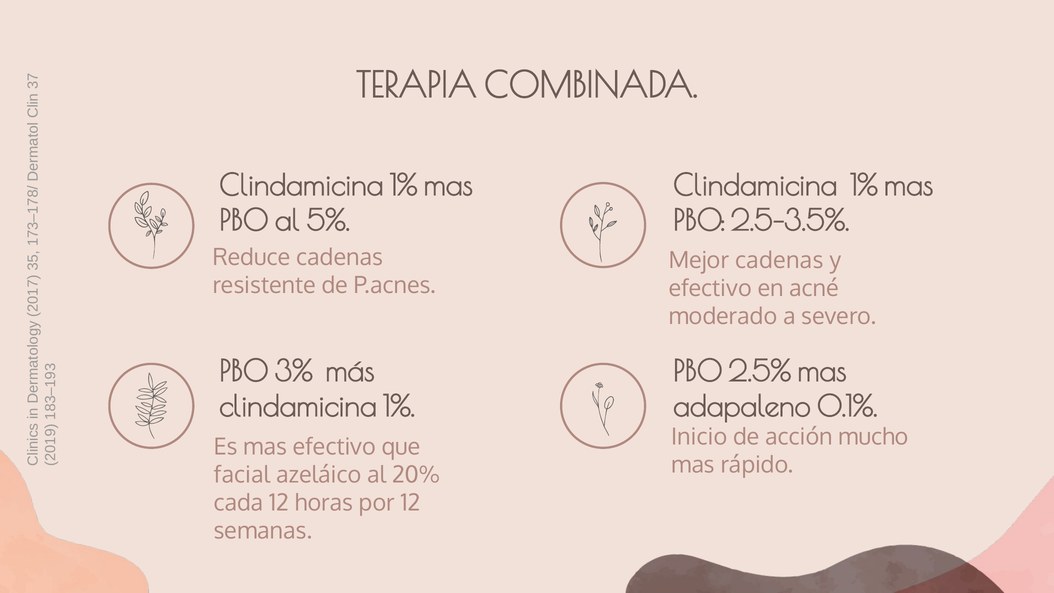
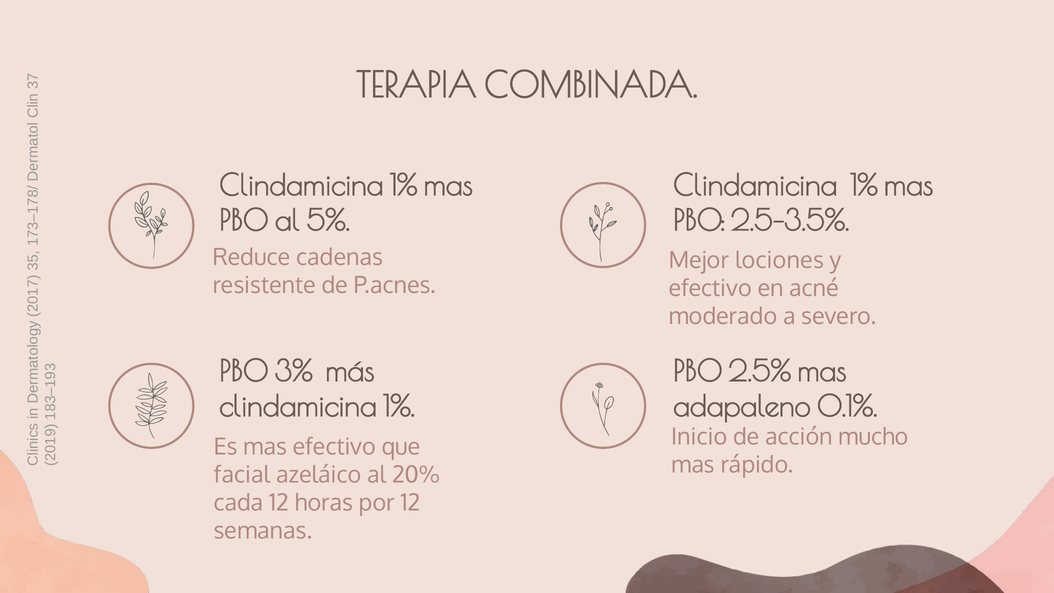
Mejor cadenas: cadenas -> lociones
